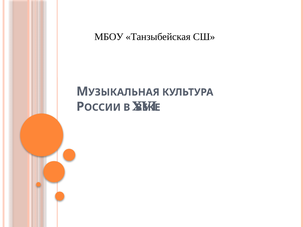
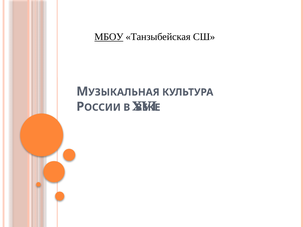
МБОУ underline: none -> present
